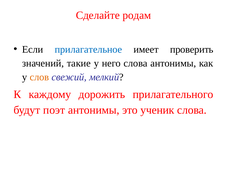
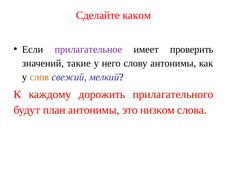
родам: родам -> каком
прилагательное colour: blue -> purple
него слова: слова -> слову
поэт: поэт -> план
ученик: ученик -> низком
